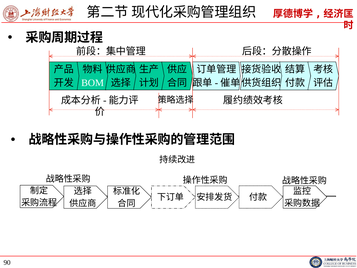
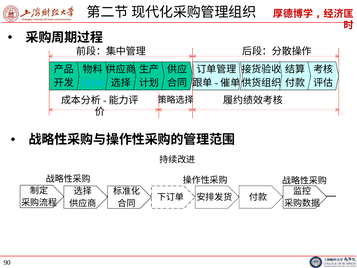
BOM colour: white -> light blue
